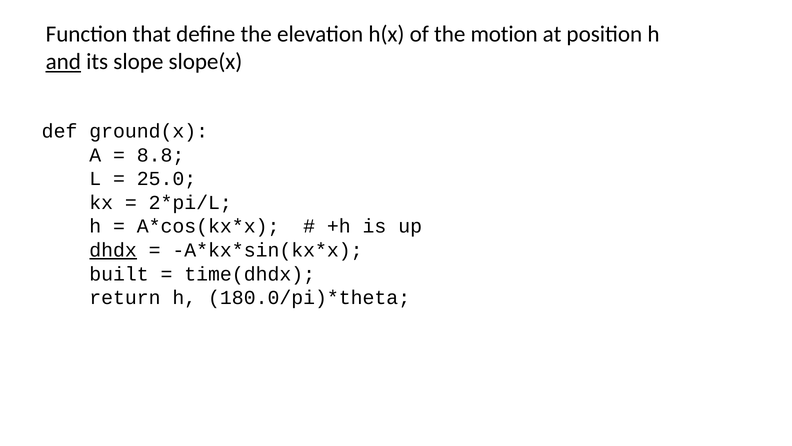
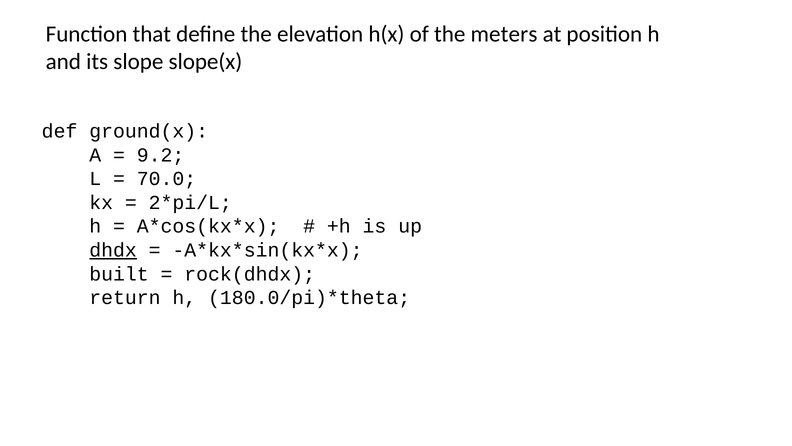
motion: motion -> meters
and underline: present -> none
8.8: 8.8 -> 9.2
25.0: 25.0 -> 70.0
time(dhdx: time(dhdx -> rock(dhdx
